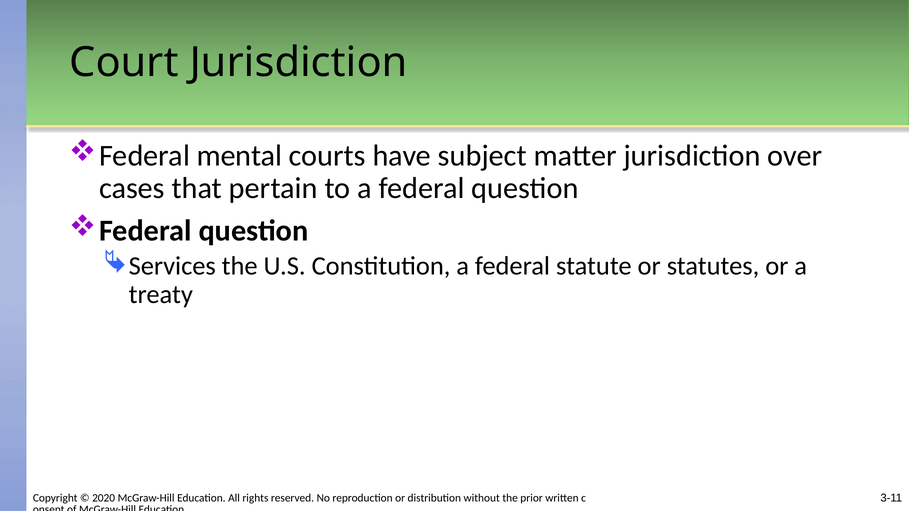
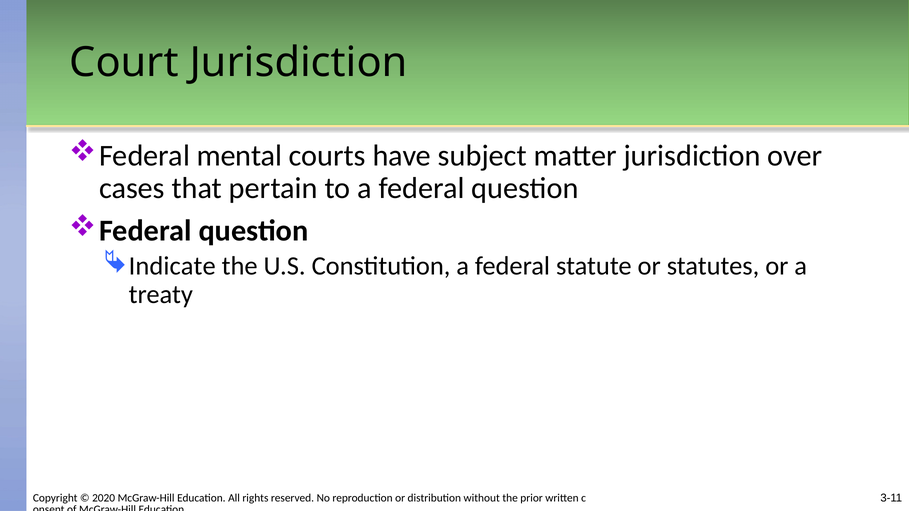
Services: Services -> Indicate
